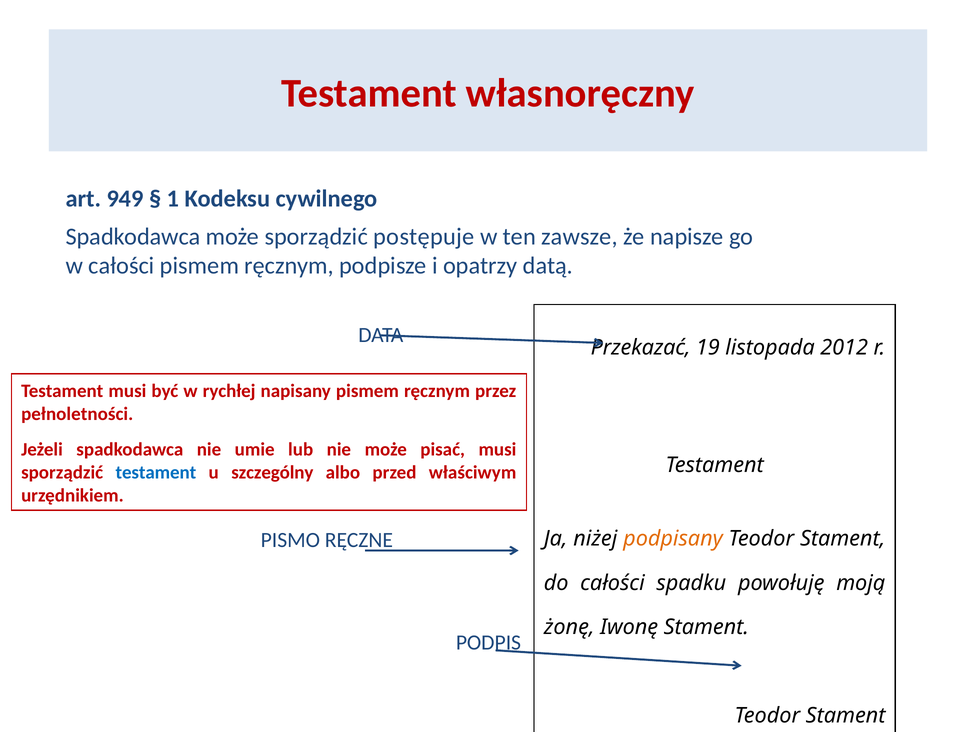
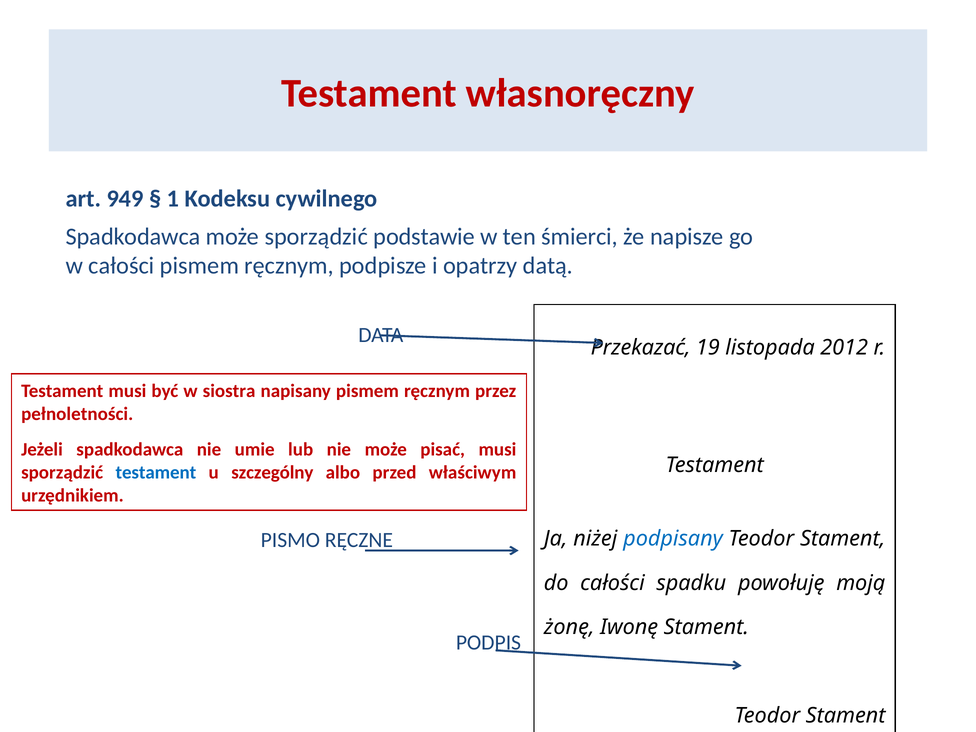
postępuje: postępuje -> podstawie
zawsze: zawsze -> śmierci
rychłej: rychłej -> siostra
podpisany colour: orange -> blue
